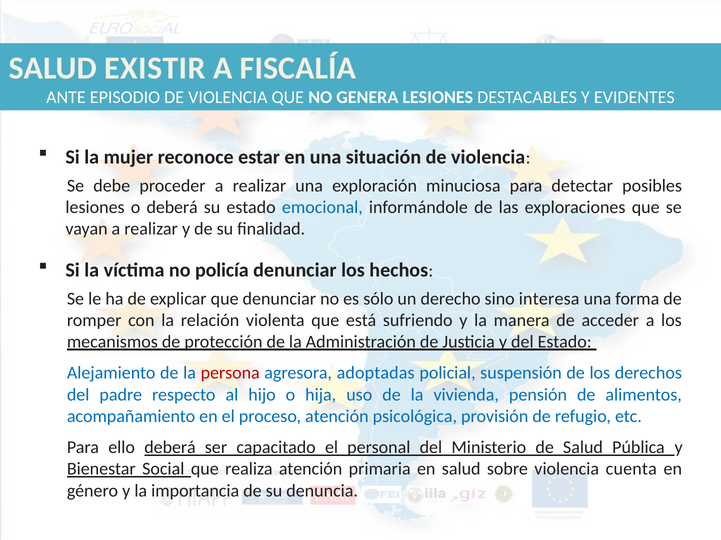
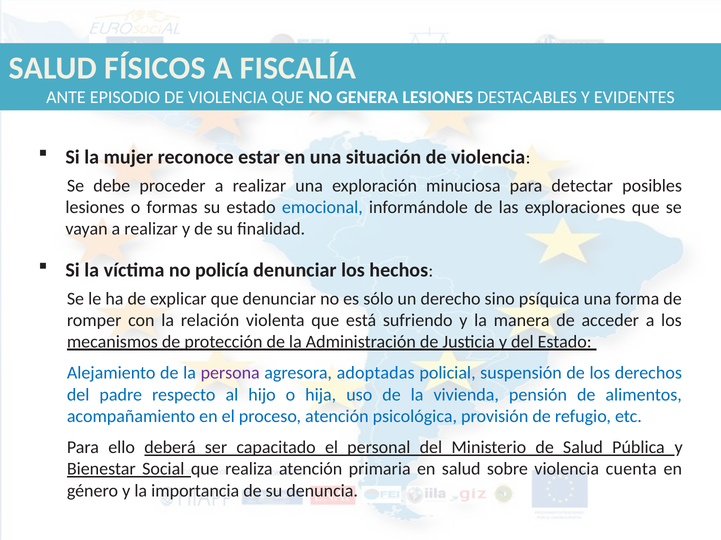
EXISTIR: EXISTIR -> FÍSICOS
o deberá: deberá -> formas
interesa: interesa -> psíquica
persona colour: red -> purple
